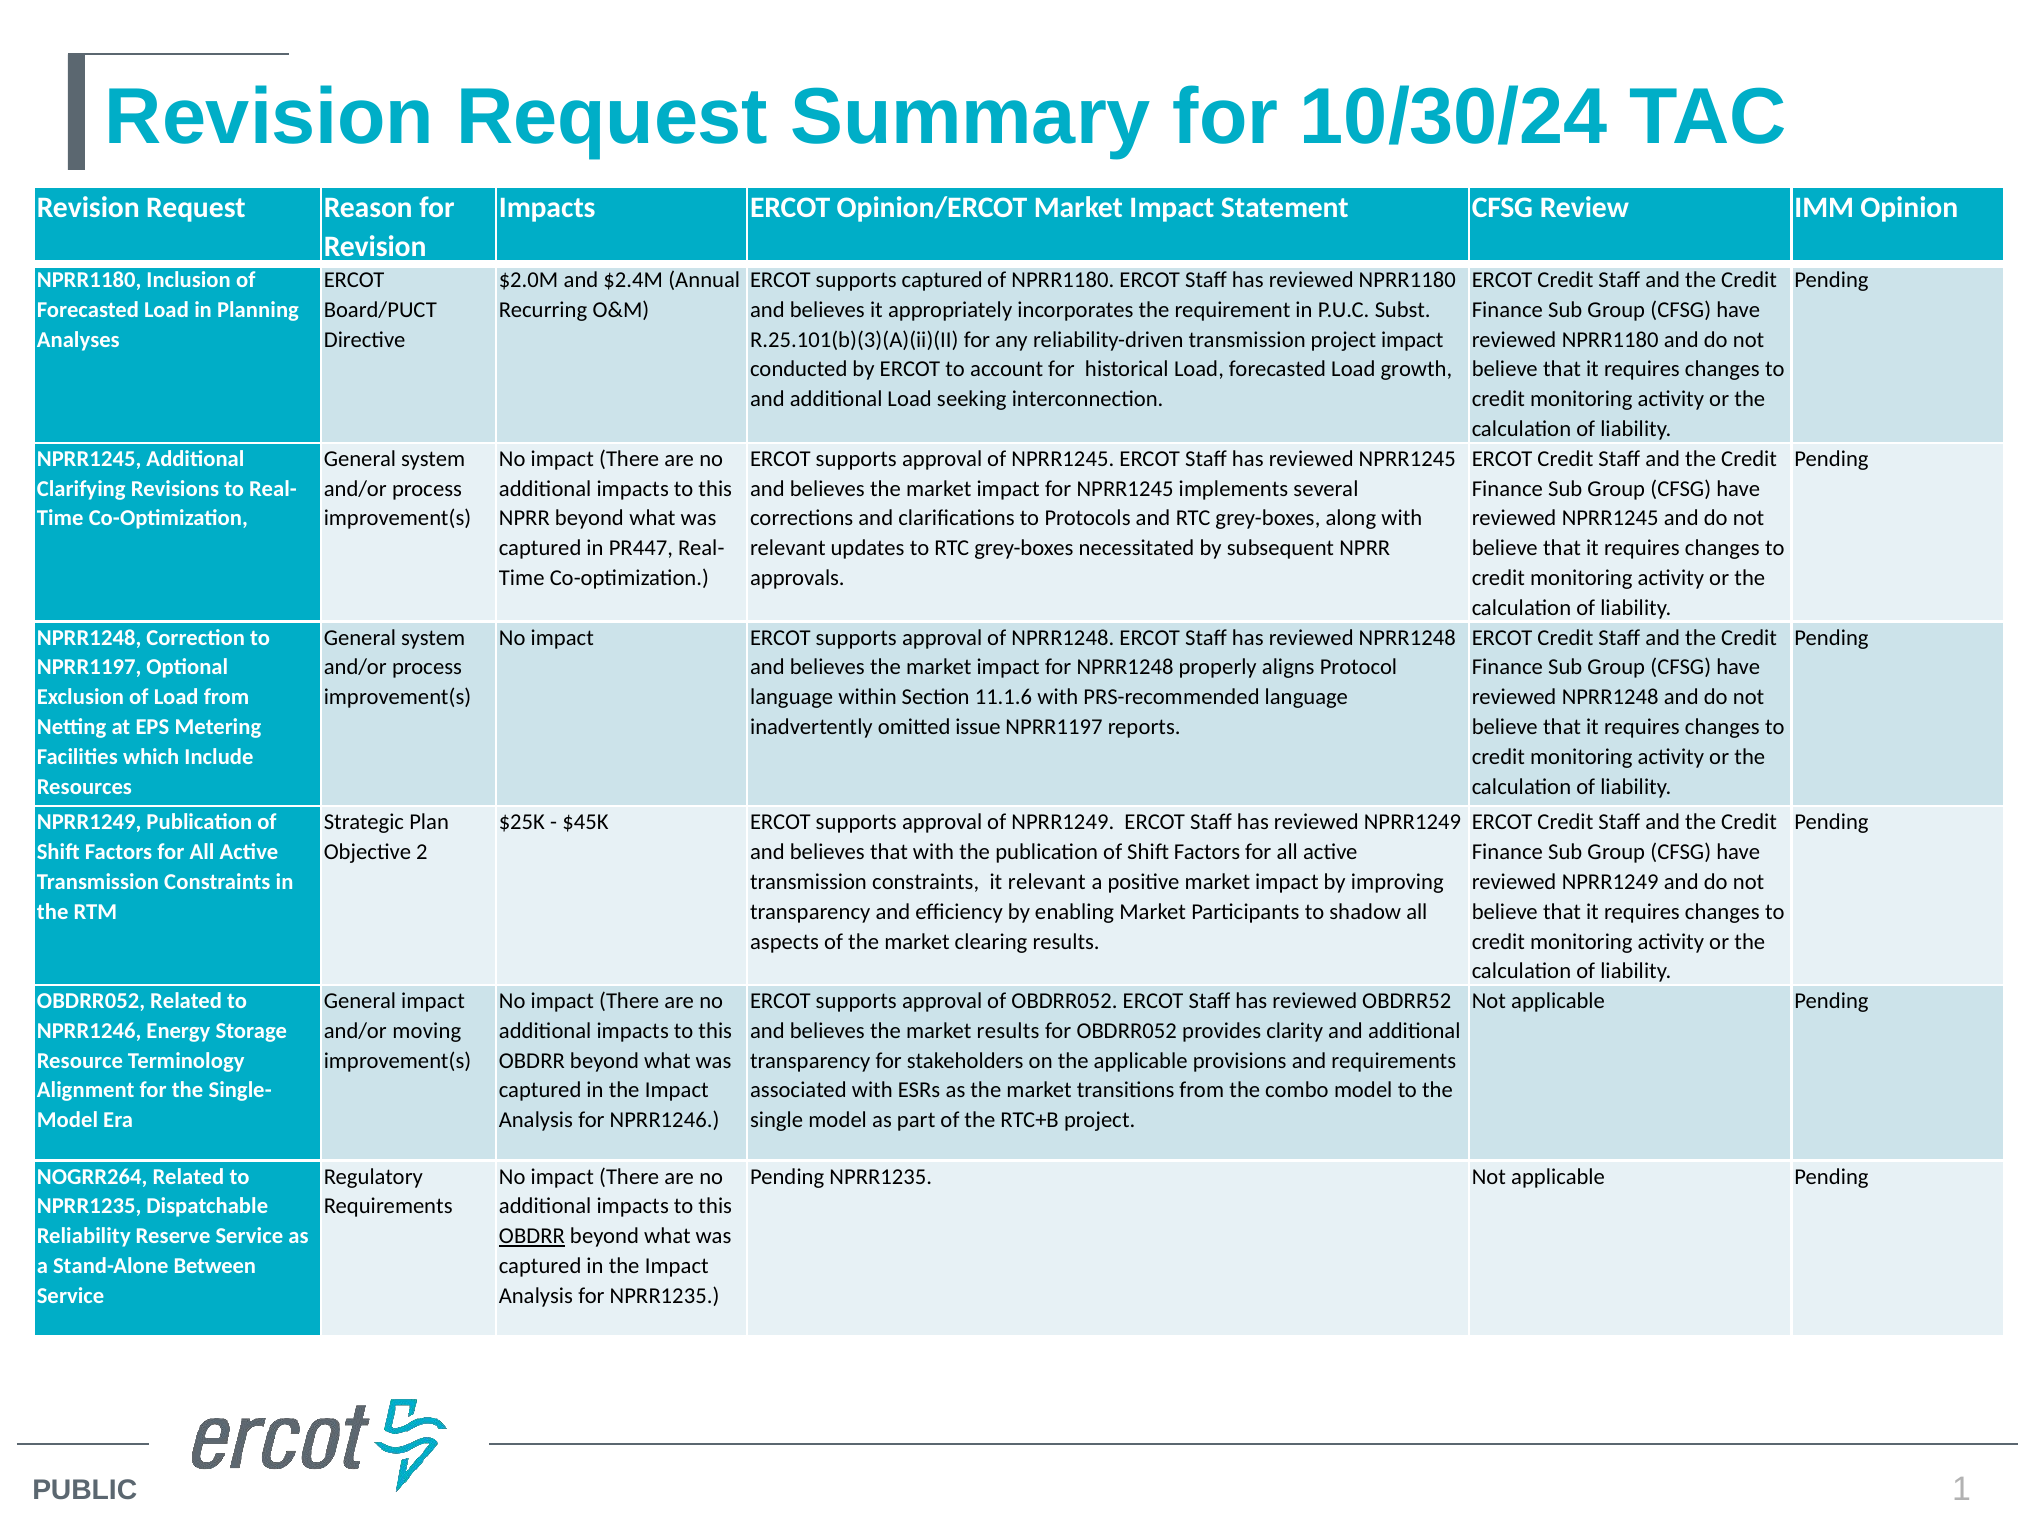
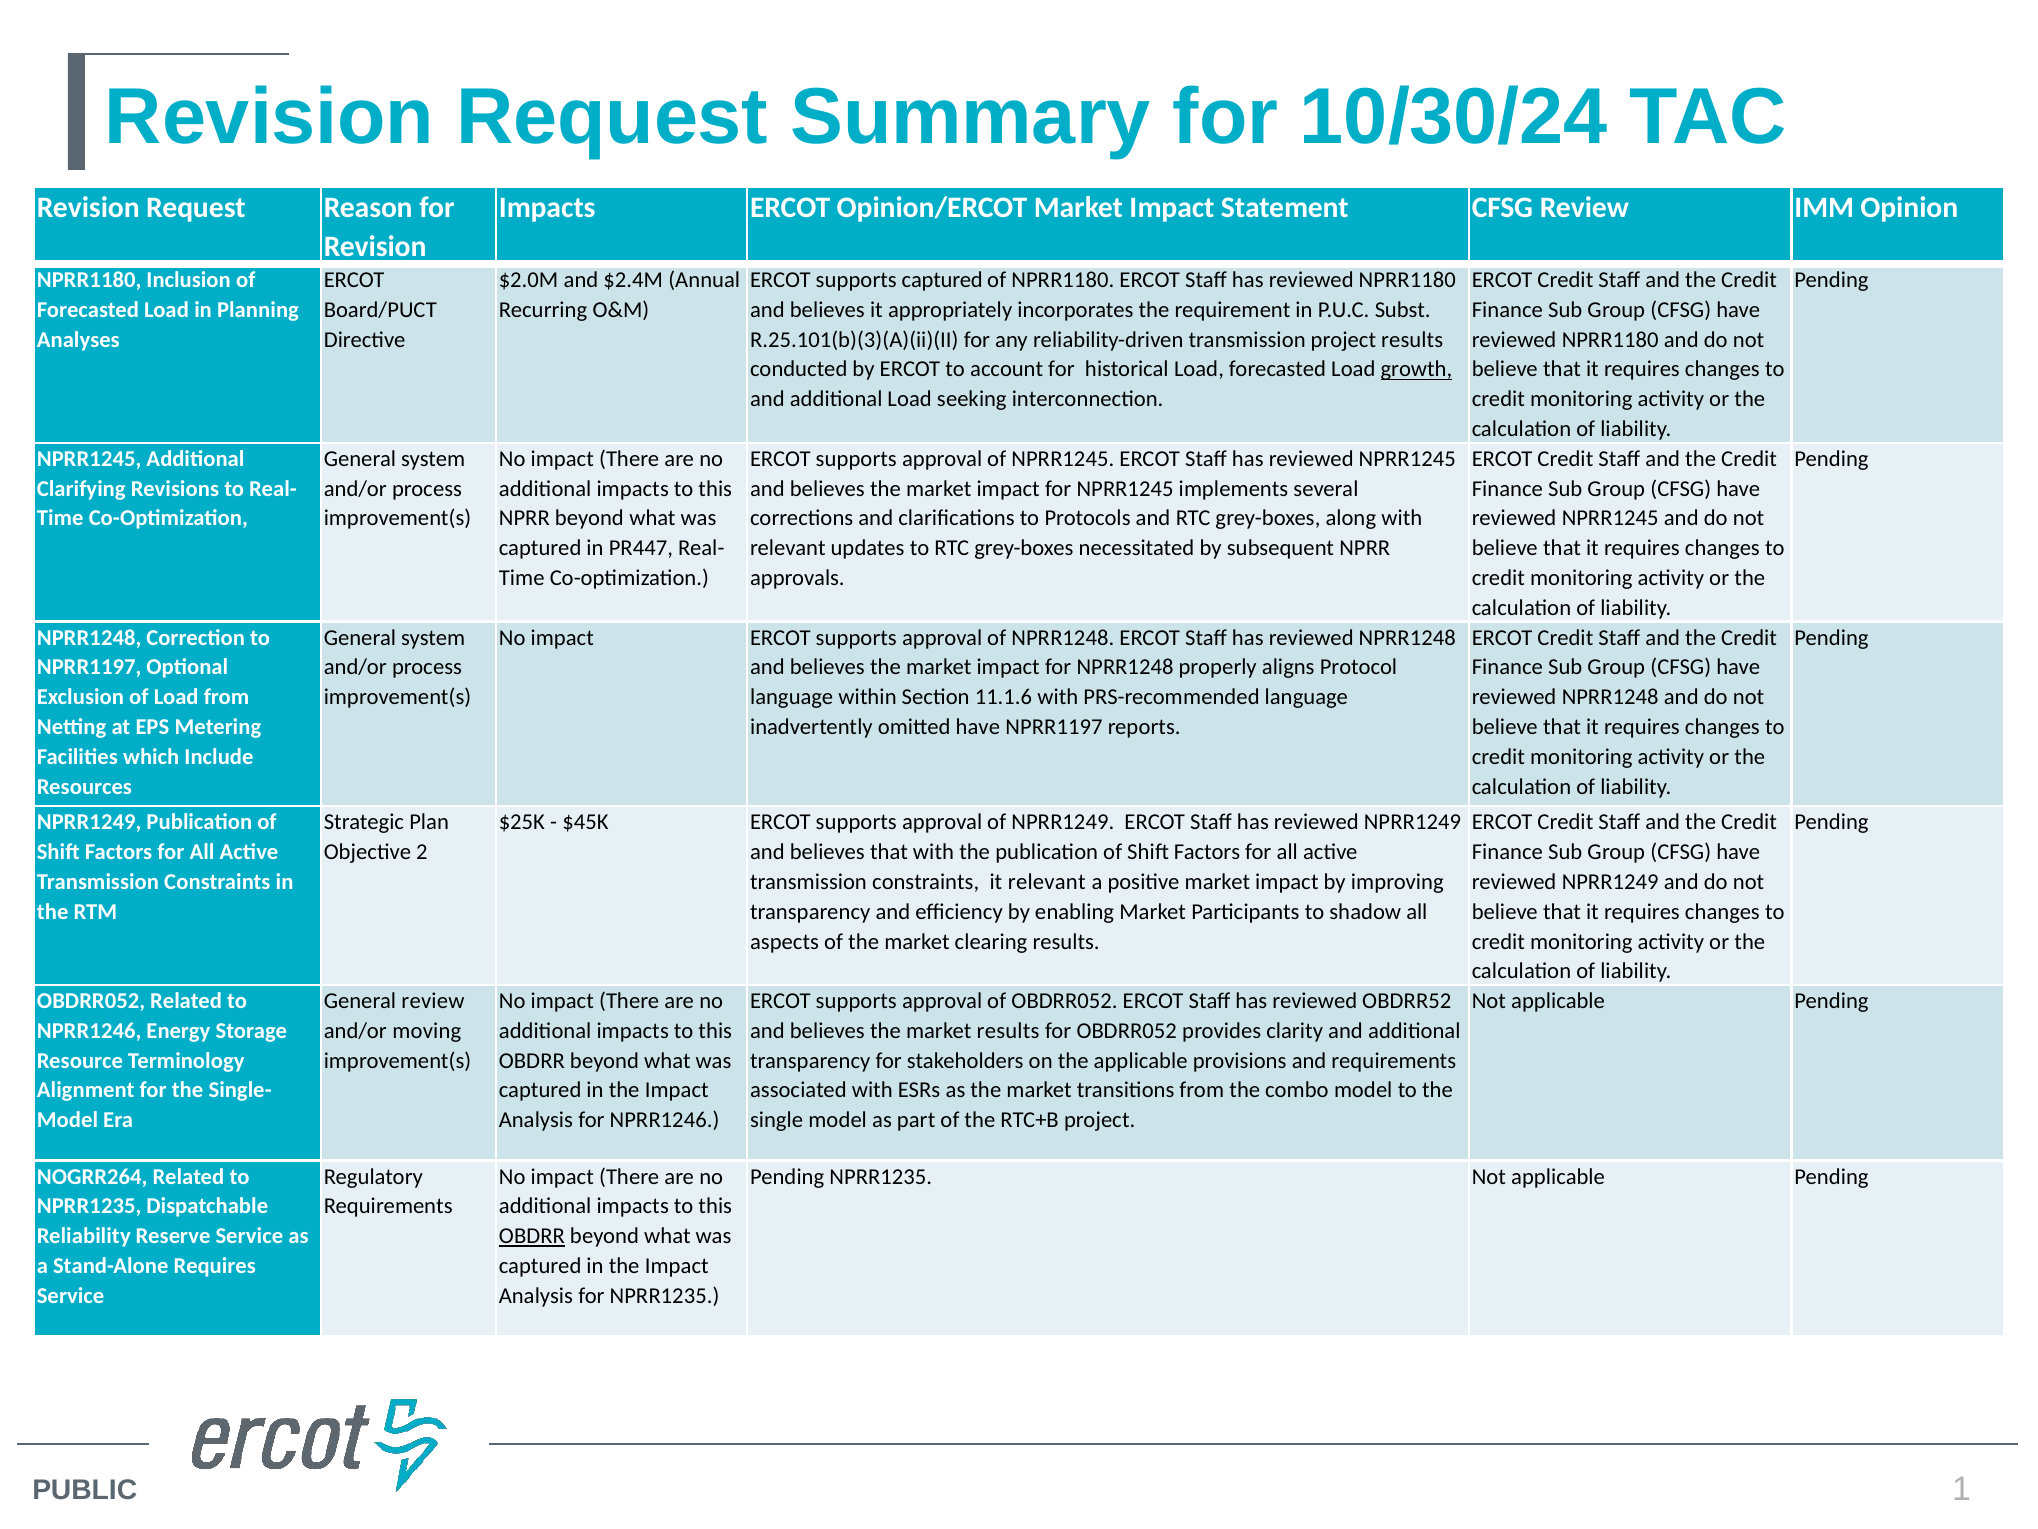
project impact: impact -> results
growth underline: none -> present
omitted issue: issue -> have
General impact: impact -> review
Stand-Alone Between: Between -> Requires
